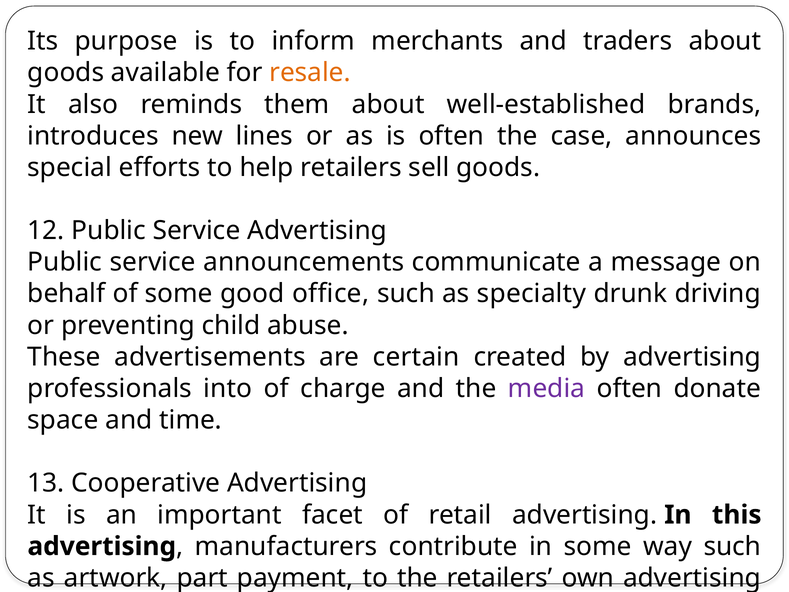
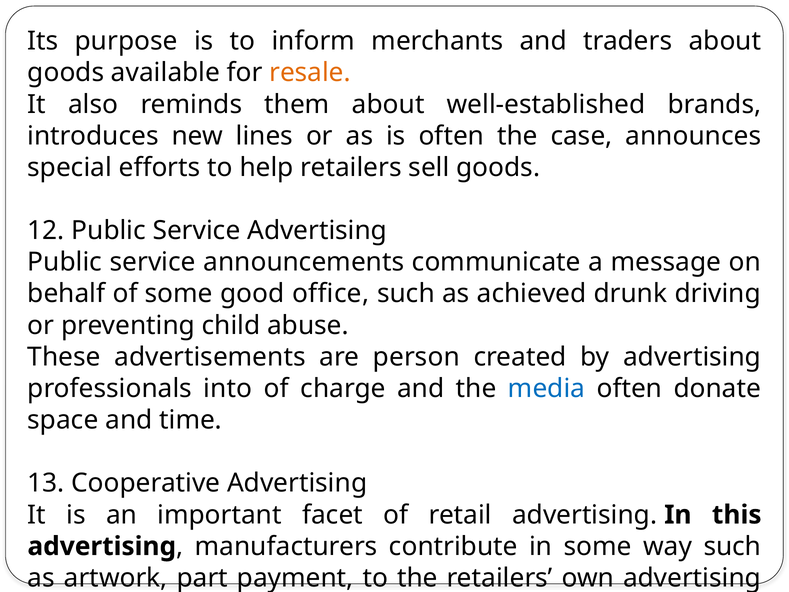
specialty: specialty -> achieved
certain: certain -> person
media at (547, 388) colour: purple -> blue
